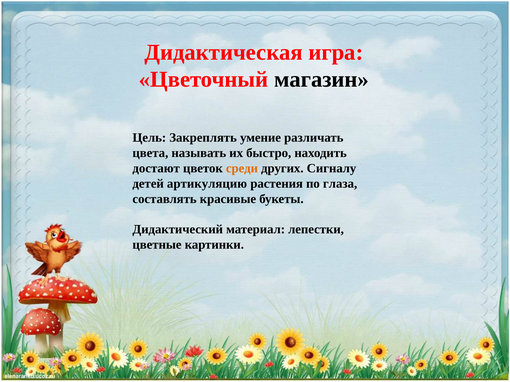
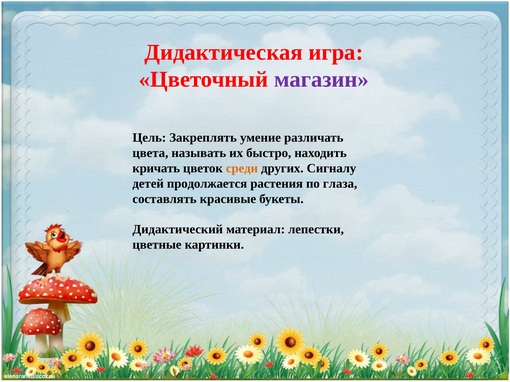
магазин colour: black -> purple
достают: достают -> кричать
артикуляцию: артикуляцию -> продолжается
